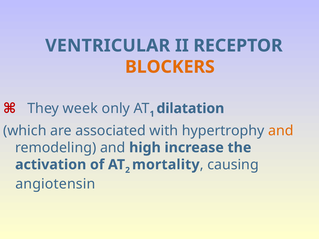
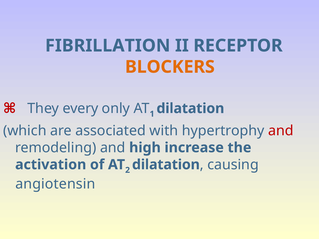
VENTRICULAR: VENTRICULAR -> FIBRILLATION
week: week -> every
and at (281, 131) colour: orange -> red
mortality at (166, 165): mortality -> dilatation
